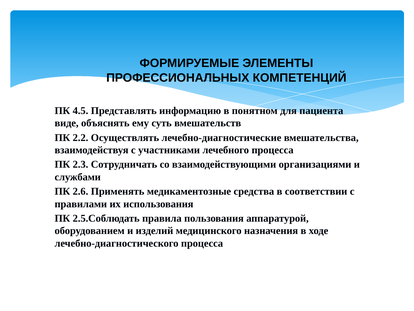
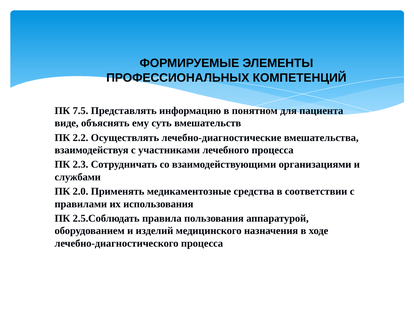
4.5: 4.5 -> 7.5
2.6: 2.6 -> 2.0
